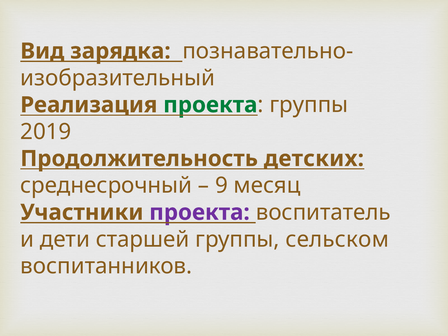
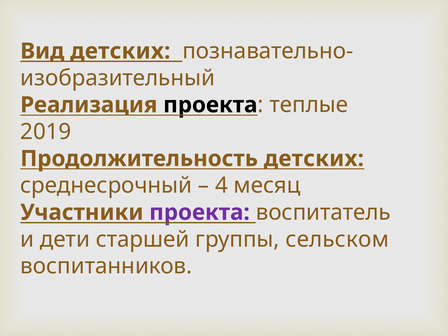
Вид зарядка: зарядка -> детских
проекта at (210, 105) colour: green -> black
группы at (309, 105): группы -> теплые
9: 9 -> 4
